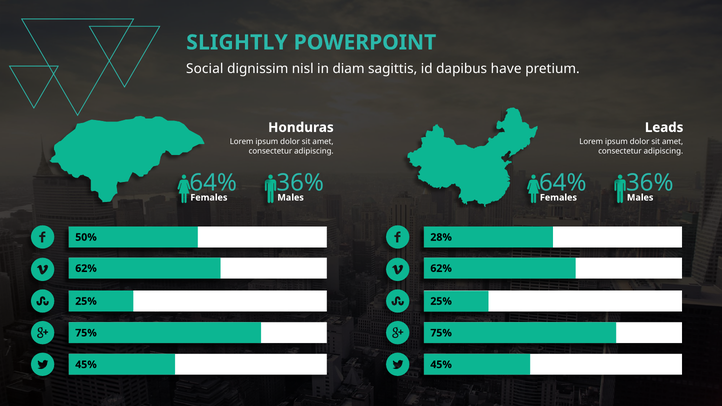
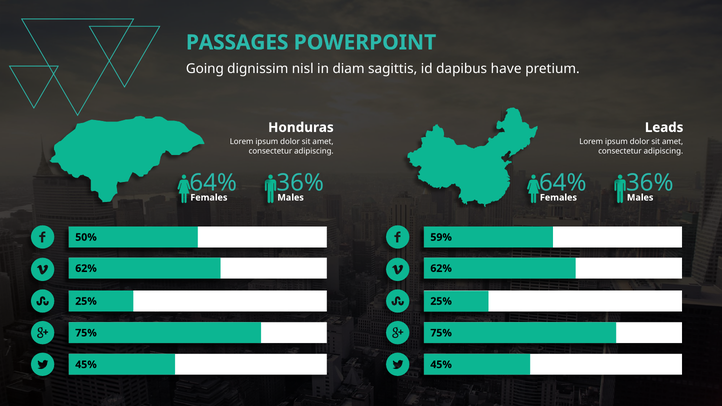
SLIGHTLY: SLIGHTLY -> PASSAGES
Social: Social -> Going
28%: 28% -> 59%
